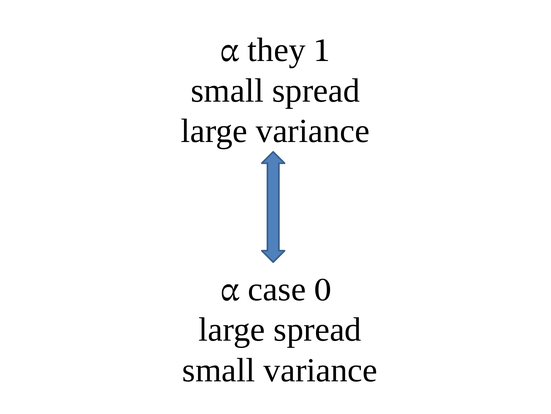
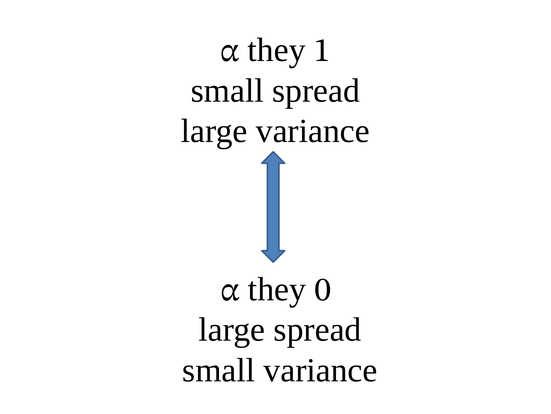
case at (277, 289): case -> they
